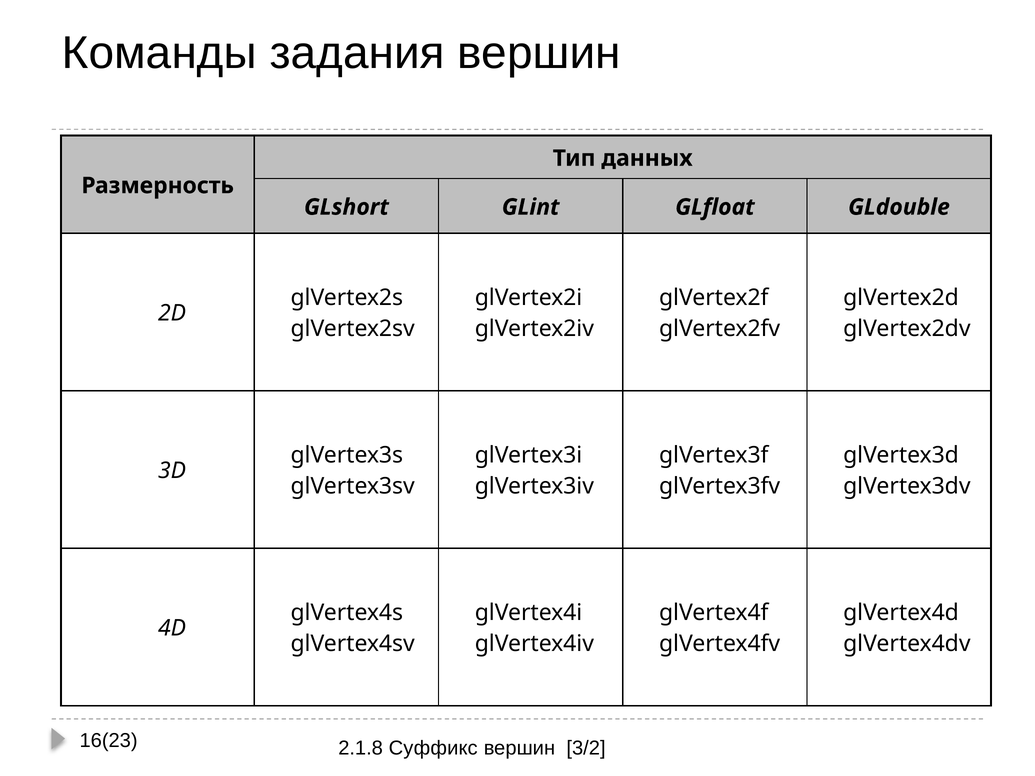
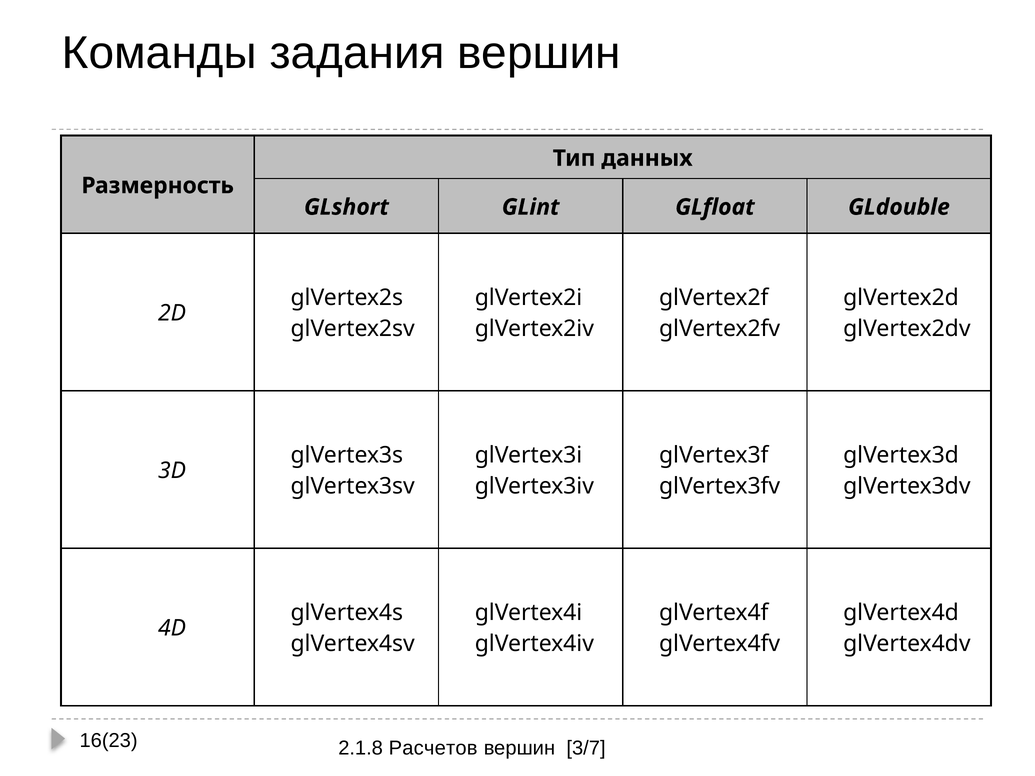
Суффикс: Суффикс -> Расчетов
3/2: 3/2 -> 3/7
